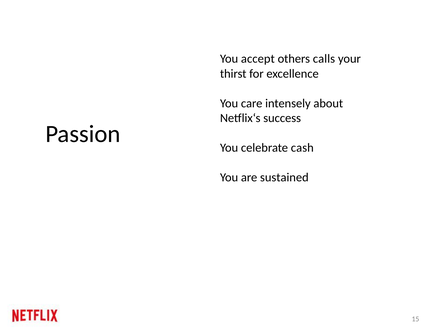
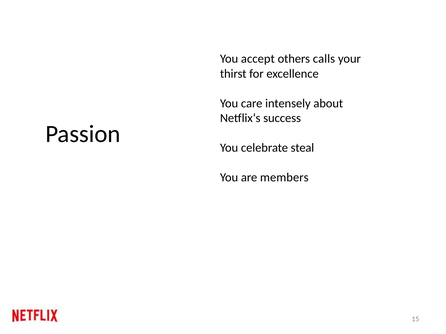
cash: cash -> steal
sustained: sustained -> members
